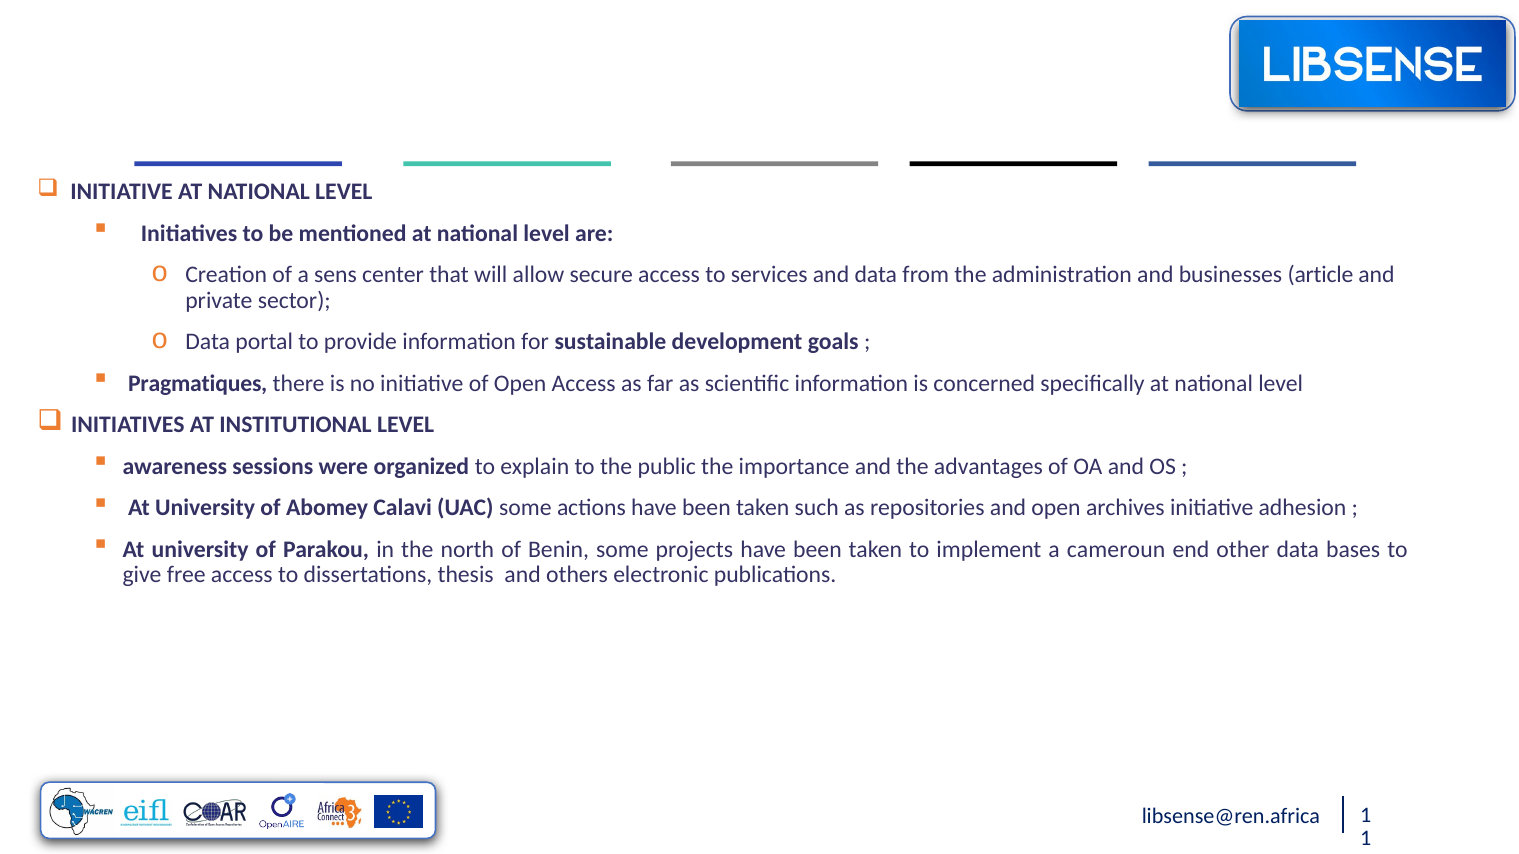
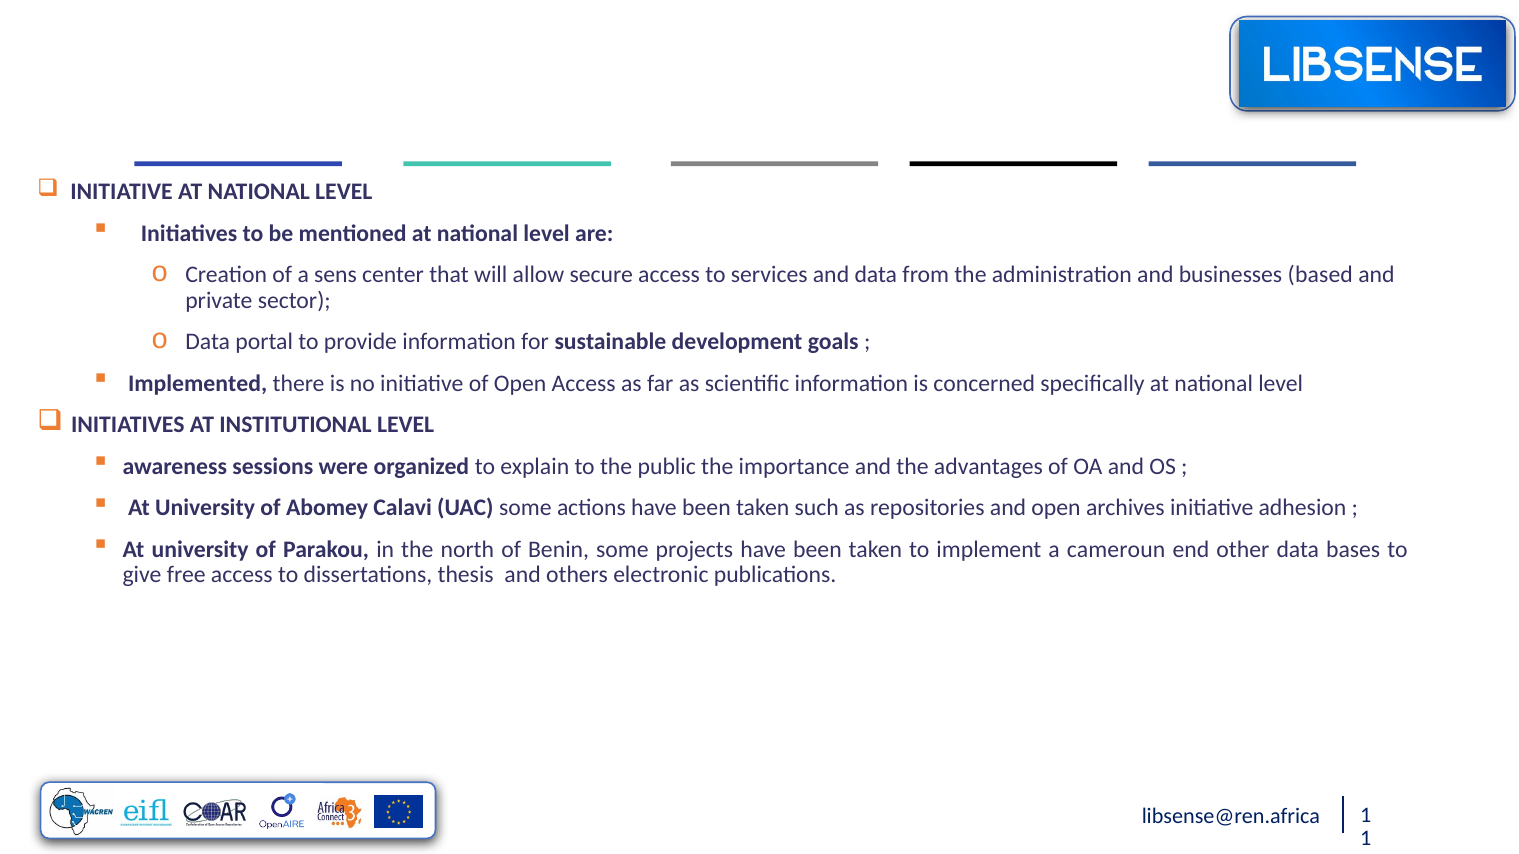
article: article -> based
Pragmatiques: Pragmatiques -> Implemented
